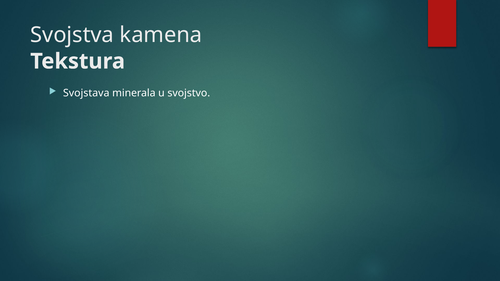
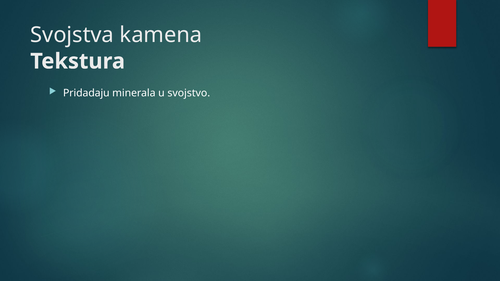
Svojstava: Svojstava -> Pridadaju
